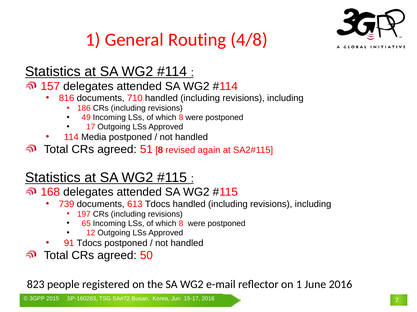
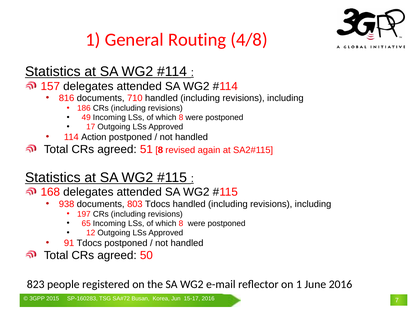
Media: Media -> Action
739: 739 -> 938
613: 613 -> 803
